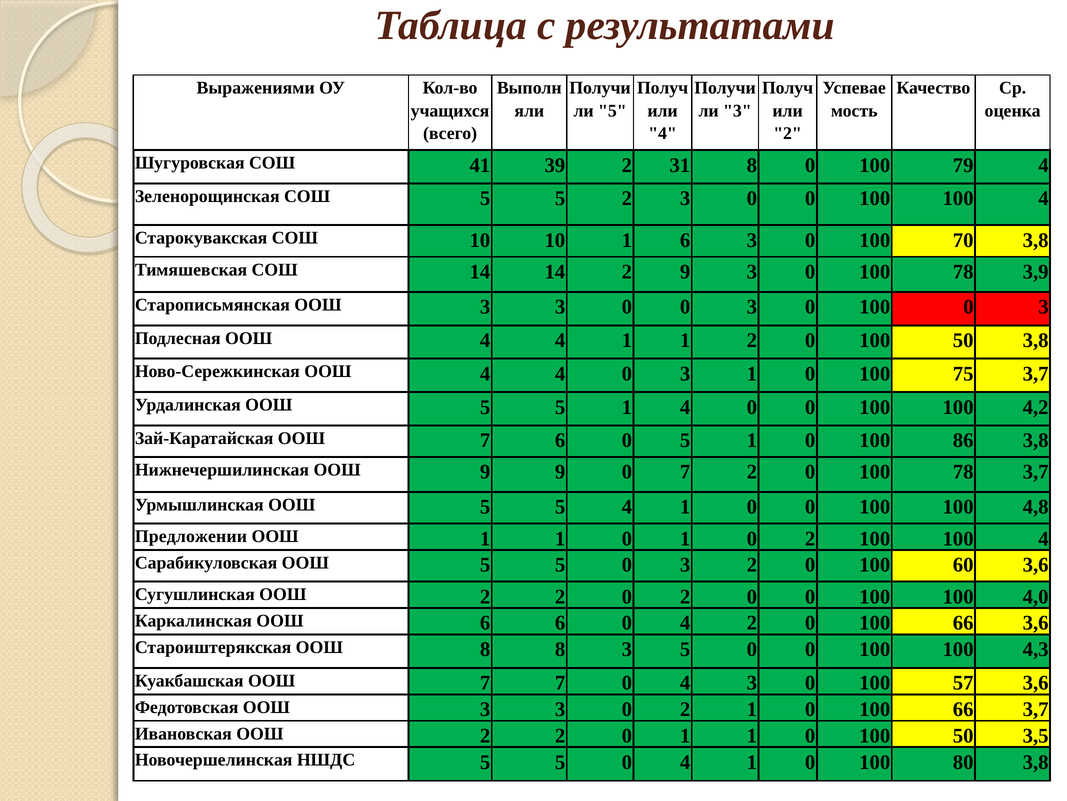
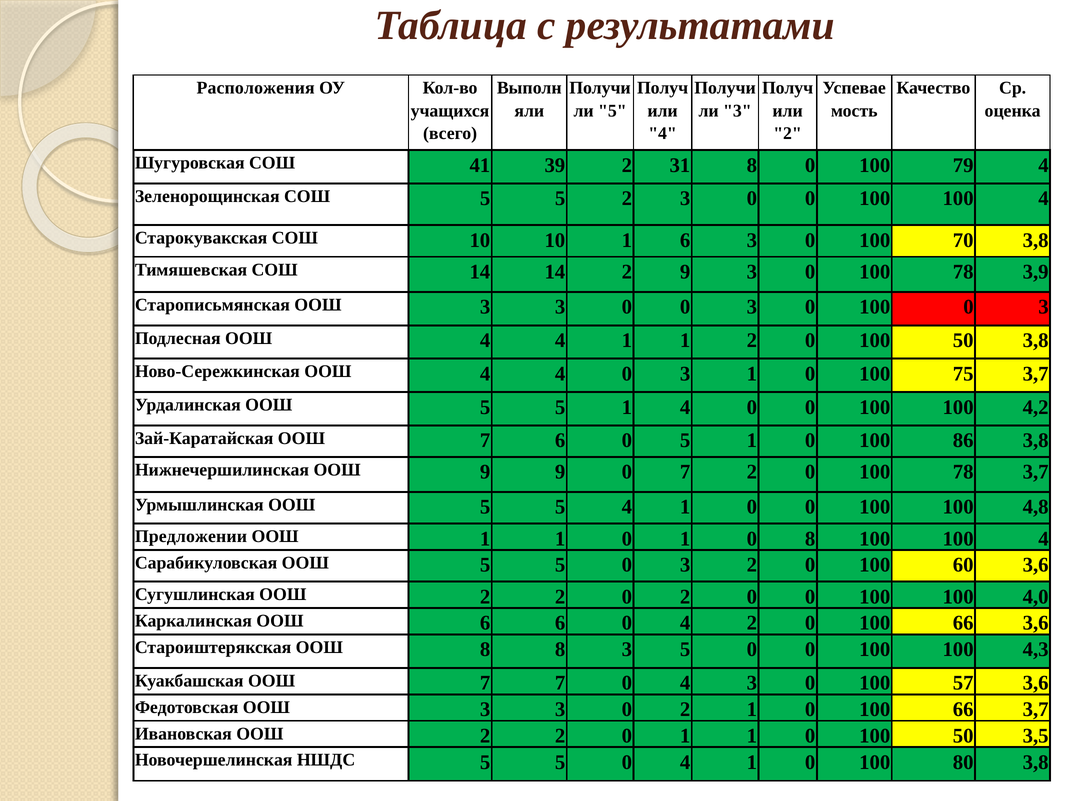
Выражениями: Выражениями -> Расположения
1 0 2: 2 -> 8
